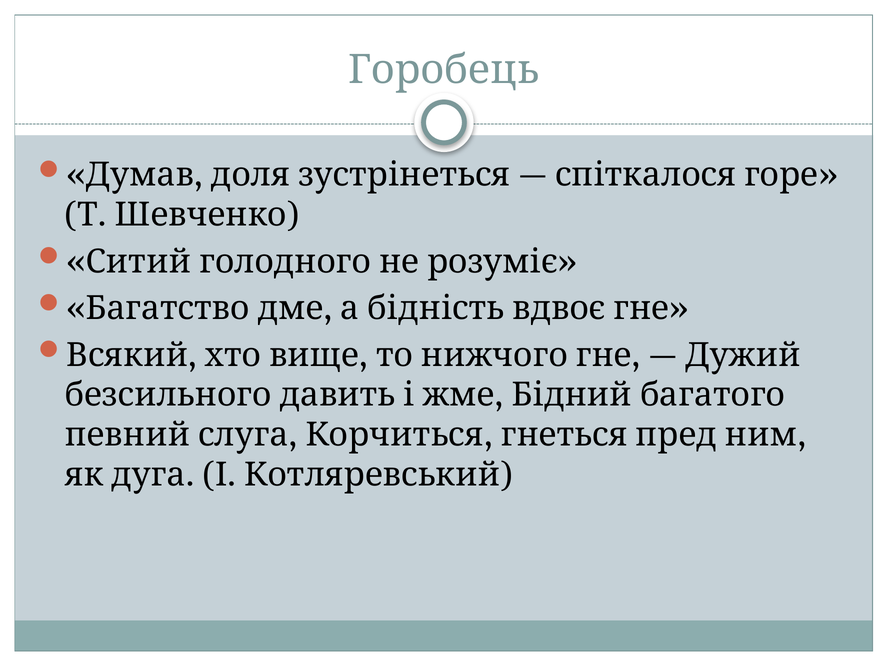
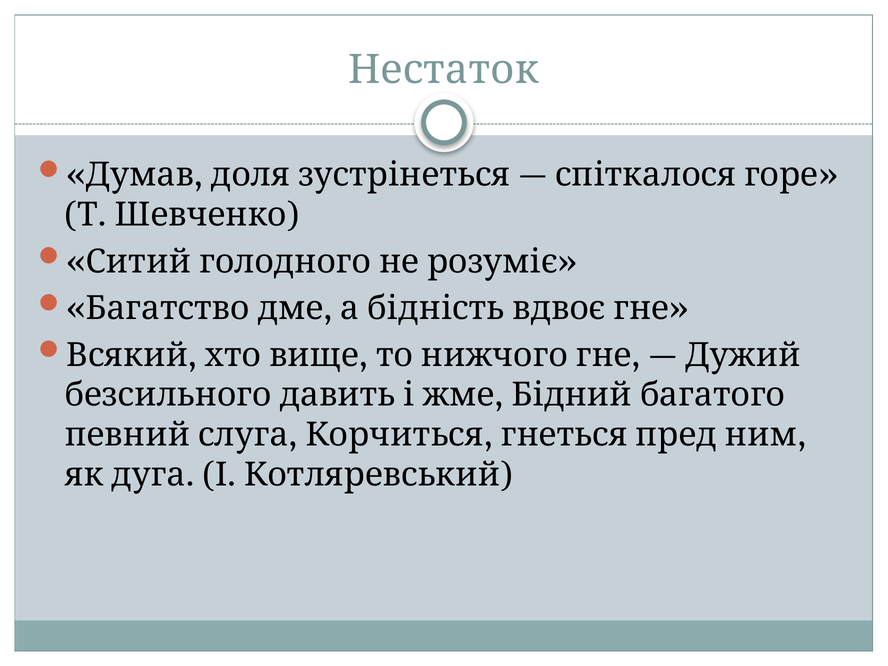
Горобець: Горобець -> Нестаток
